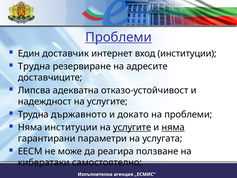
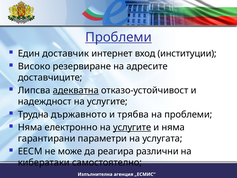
Трудна at (34, 66): Трудна -> Високо
адекватна underline: none -> present
докато: докато -> трябва
Няма институции: институции -> електронно
няма at (173, 127) underline: present -> none
ползване: ползване -> различни
